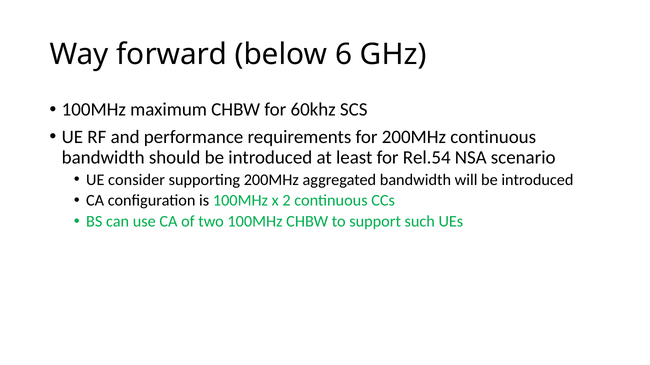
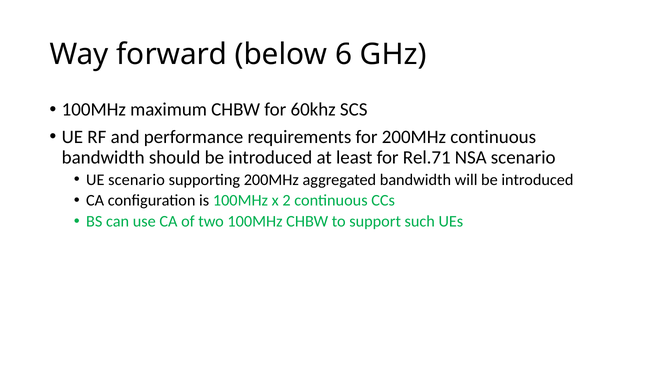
Rel.54: Rel.54 -> Rel.71
UE consider: consider -> scenario
